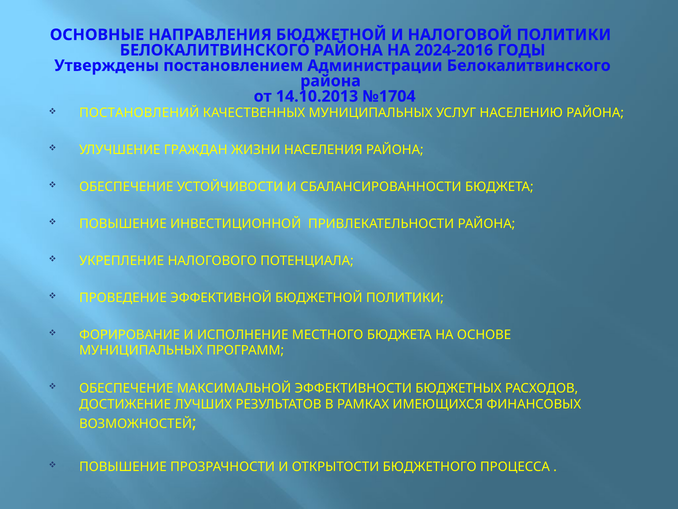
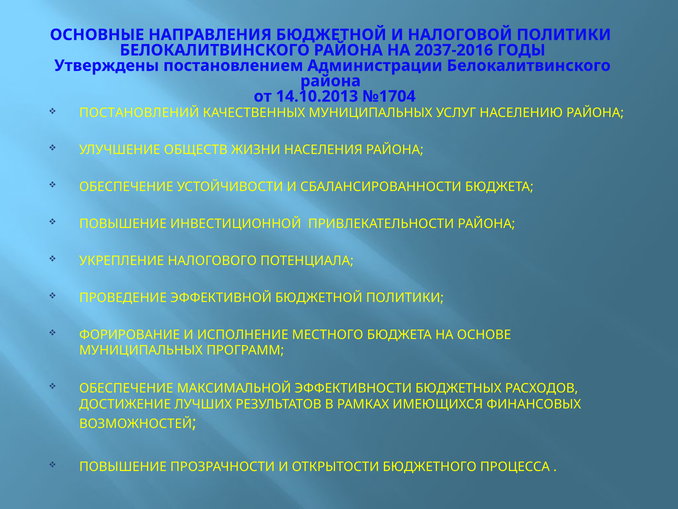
2024-2016: 2024-2016 -> 2037-2016
ГРАЖДАН: ГРАЖДАН -> ОБЩЕСТВ
